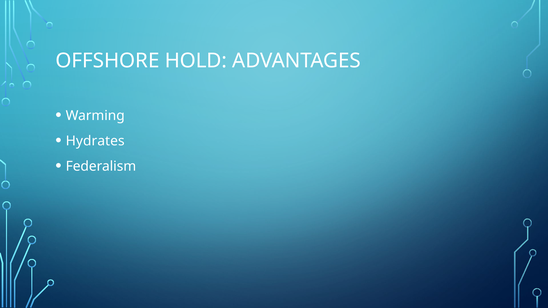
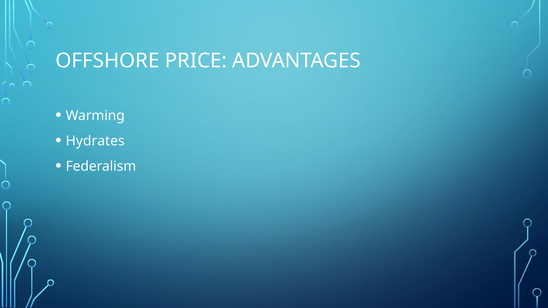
HOLD: HOLD -> PRICE
